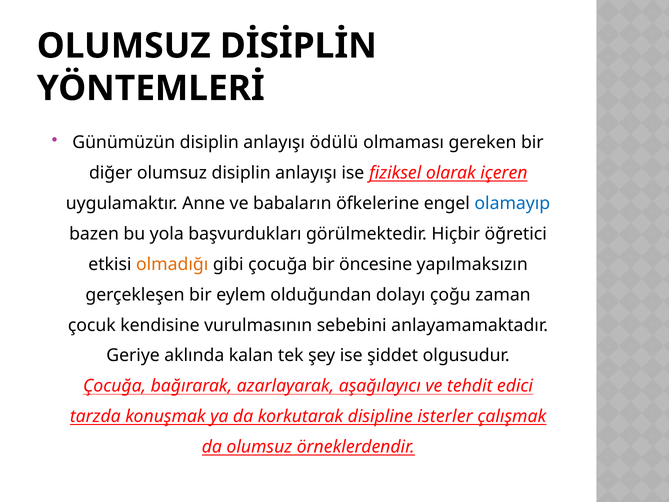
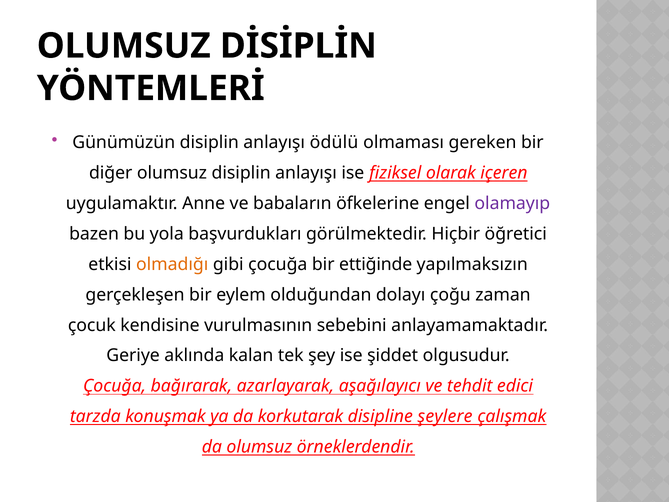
olamayıp colour: blue -> purple
öncesine: öncesine -> ettiğinde
isterler: isterler -> şeylere
